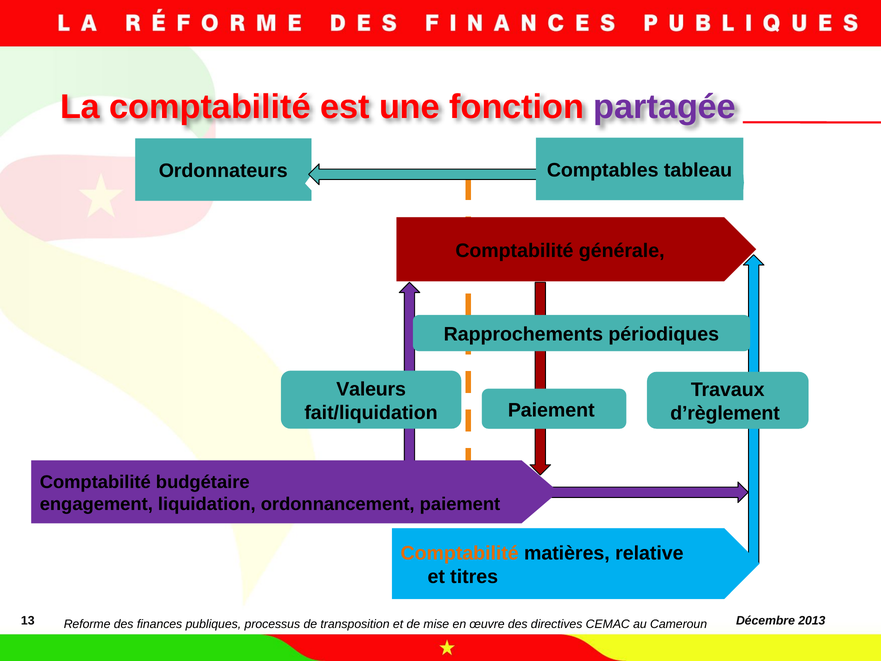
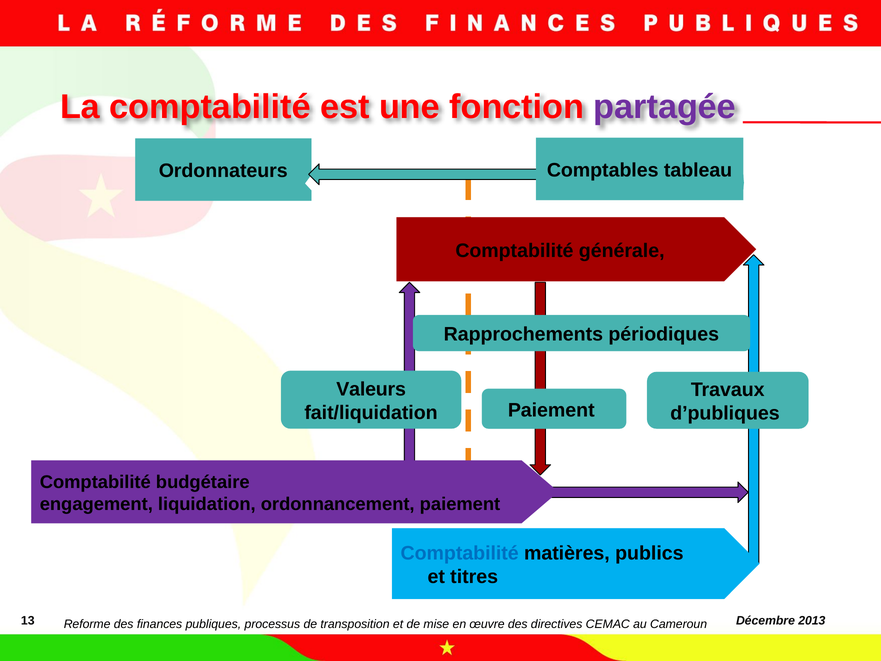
d’règlement: d’règlement -> d’publiques
Comptabilité at (460, 553) colour: orange -> blue
relative: relative -> publics
